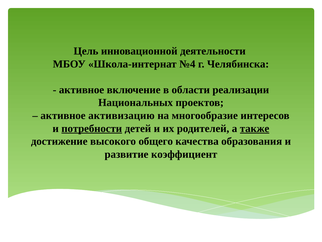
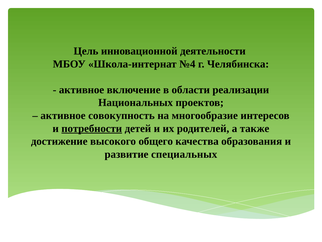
активизацию: активизацию -> совокупность
также underline: present -> none
коэффициент: коэффициент -> специальных
